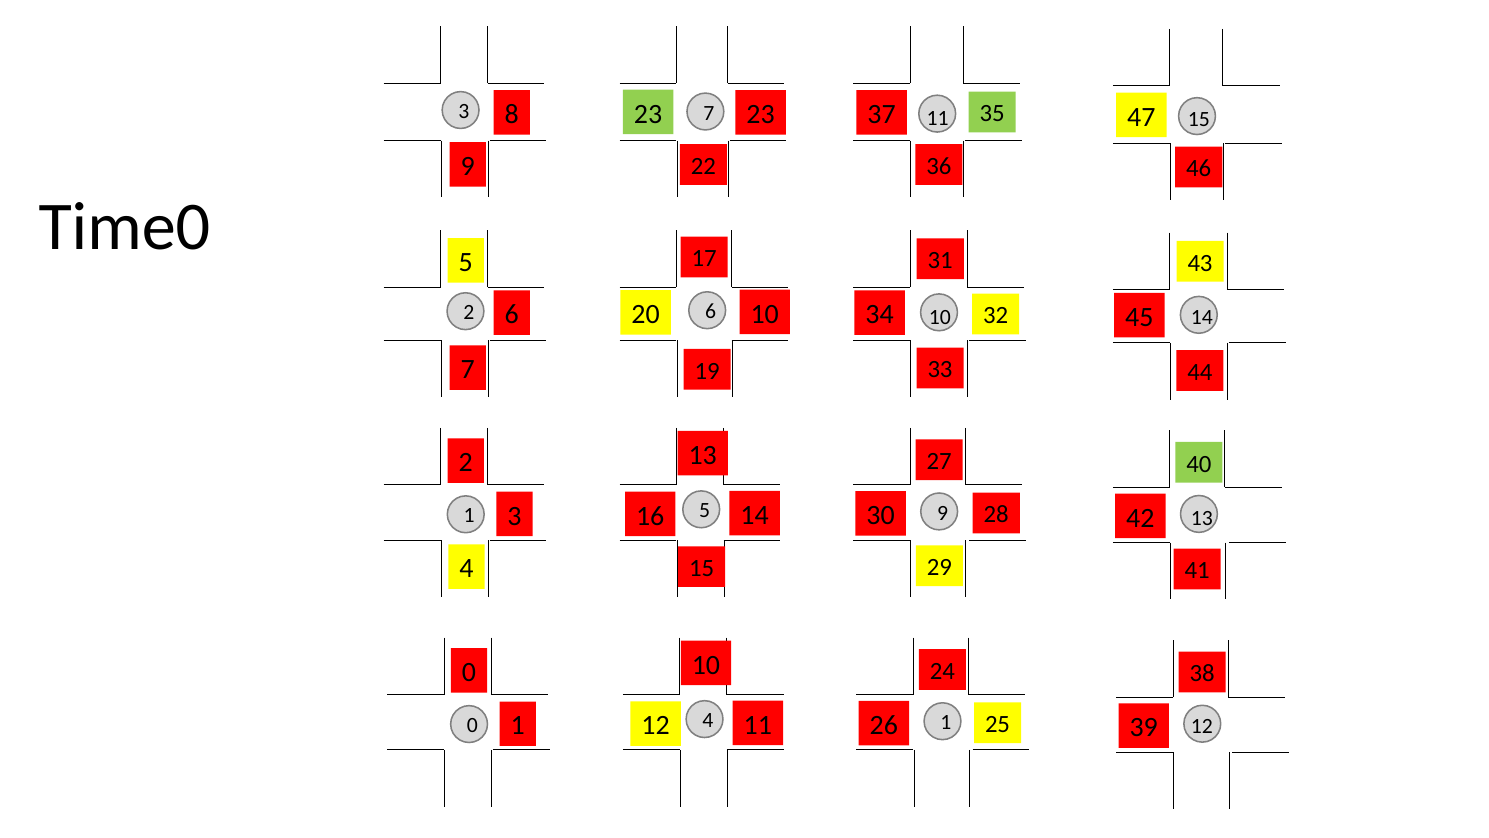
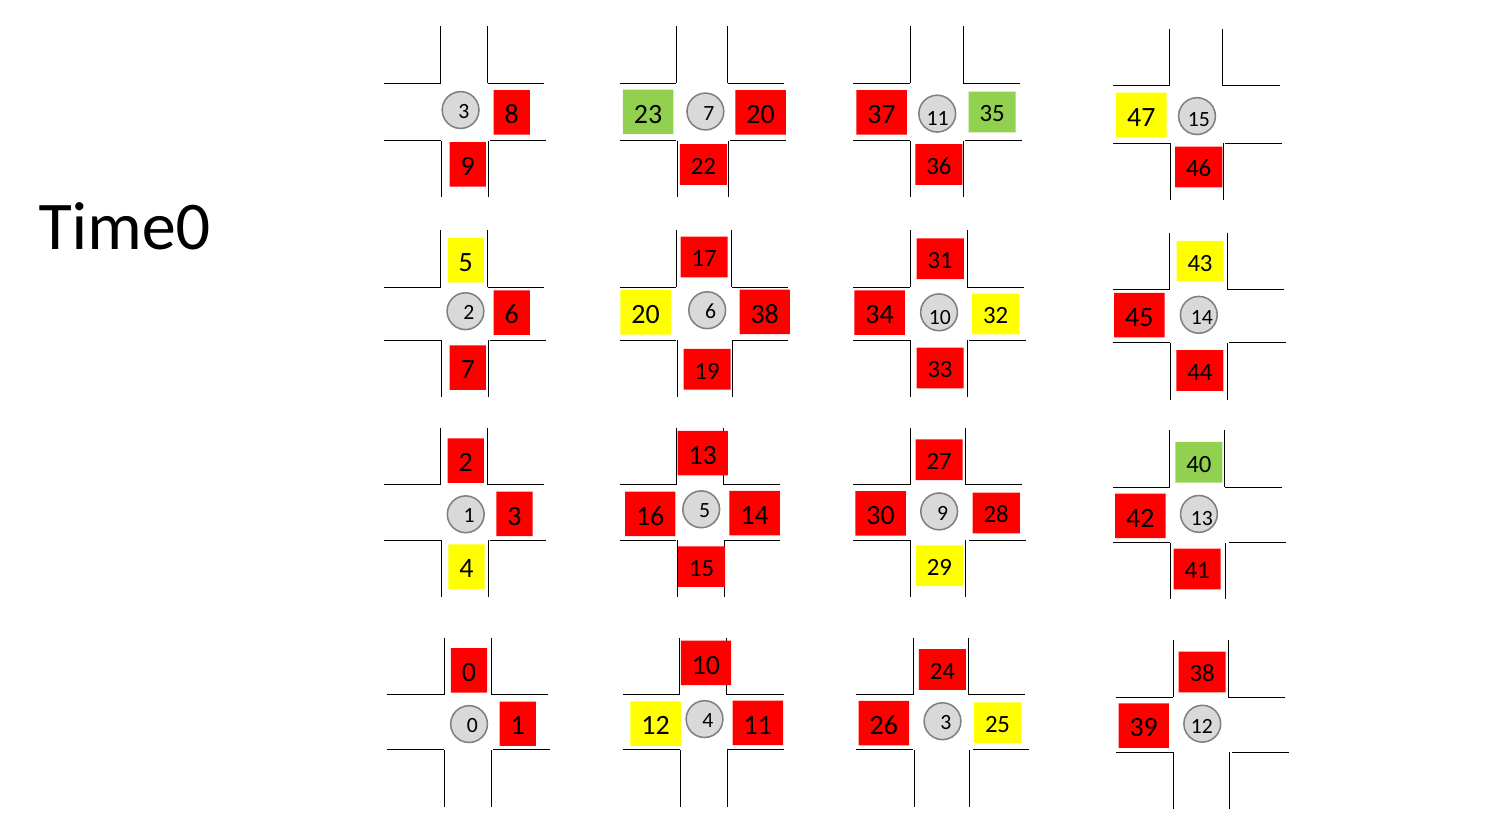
23 23: 23 -> 20
20 10: 10 -> 38
4 1: 1 -> 3
